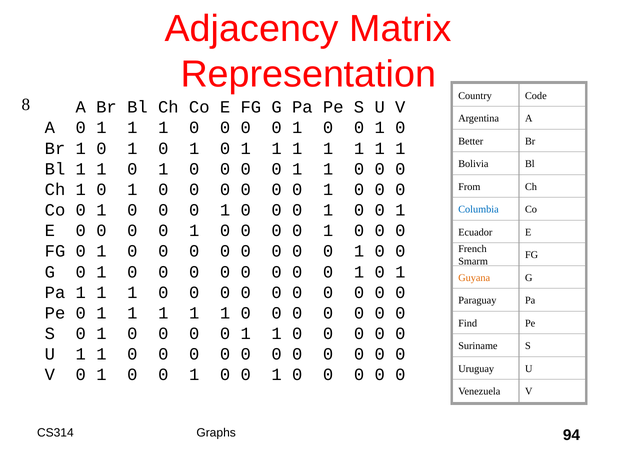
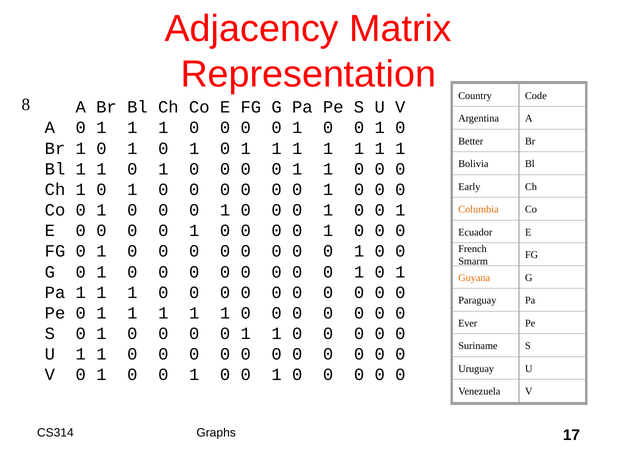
From: From -> Early
Columbia colour: blue -> orange
Find: Find -> Ever
94: 94 -> 17
